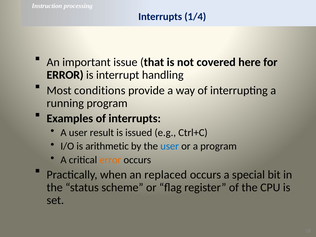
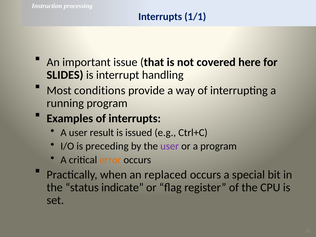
1/4: 1/4 -> 1/1
ERROR at (65, 75): ERROR -> SLIDES
arithmetic: arithmetic -> preceding
user at (170, 146) colour: blue -> purple
scheme: scheme -> indicate
